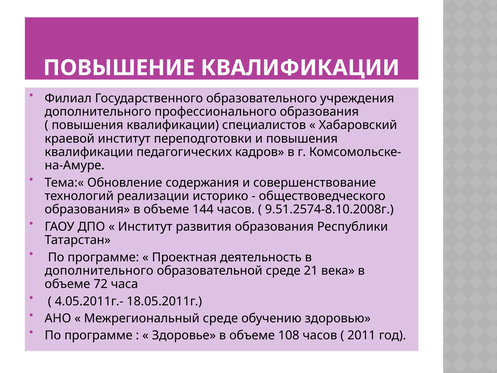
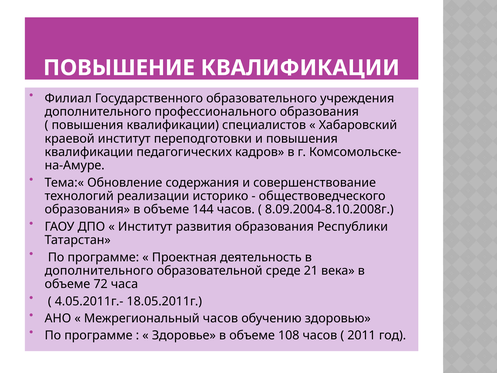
9.51.2574-8.10.2008г: 9.51.2574-8.10.2008г -> 8.09.2004-8.10.2008г
Межрегиональный среде: среде -> часов
